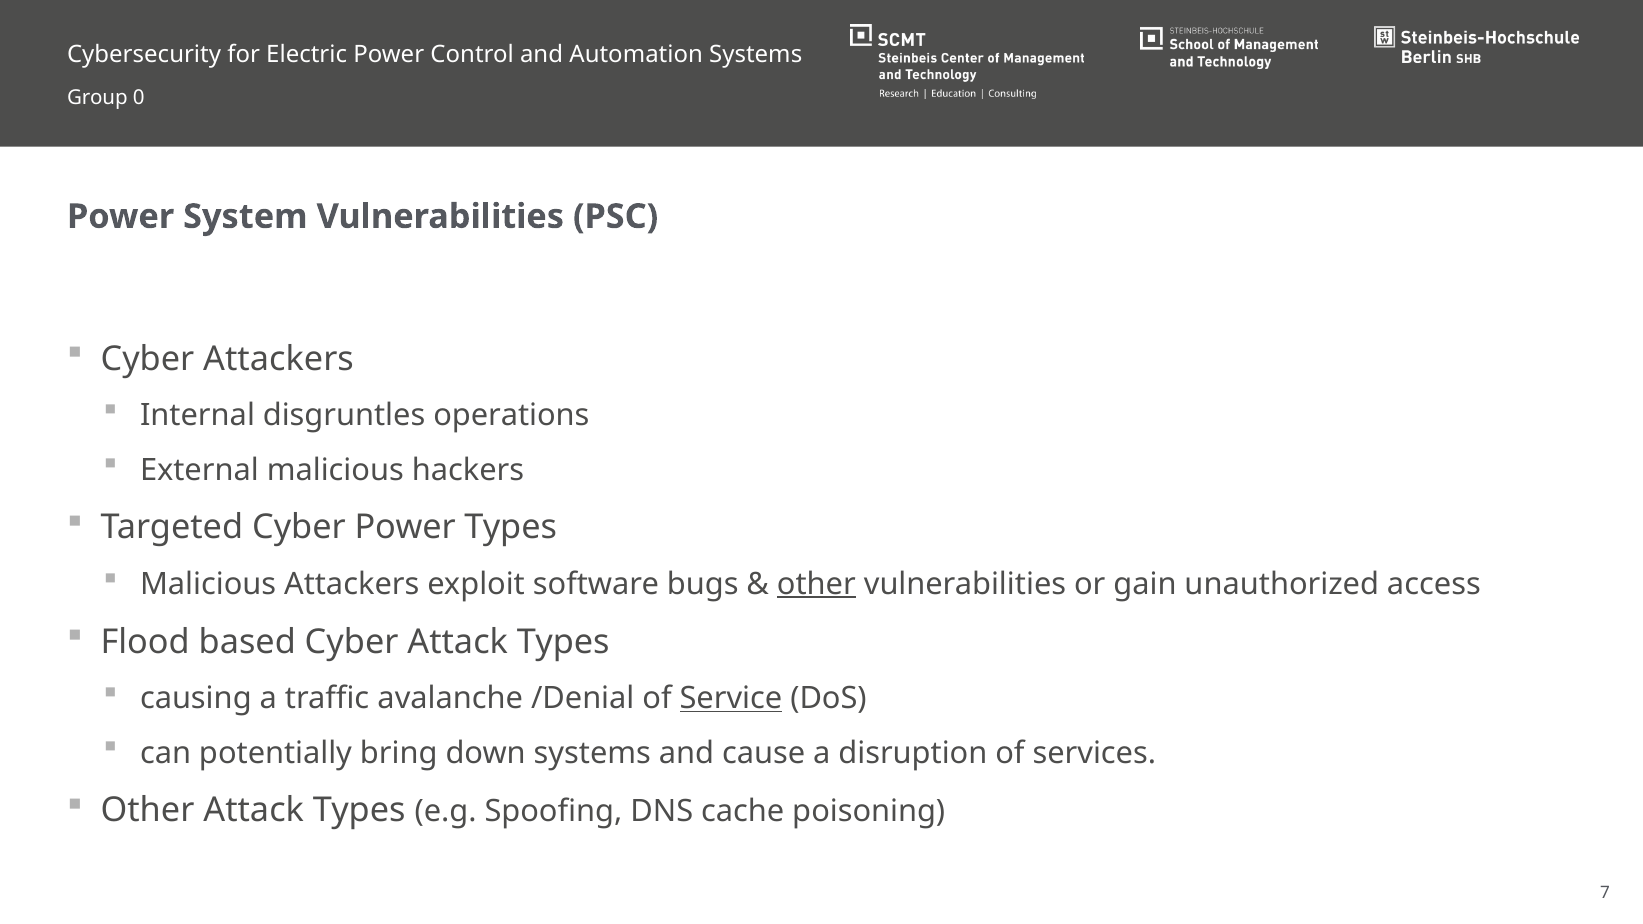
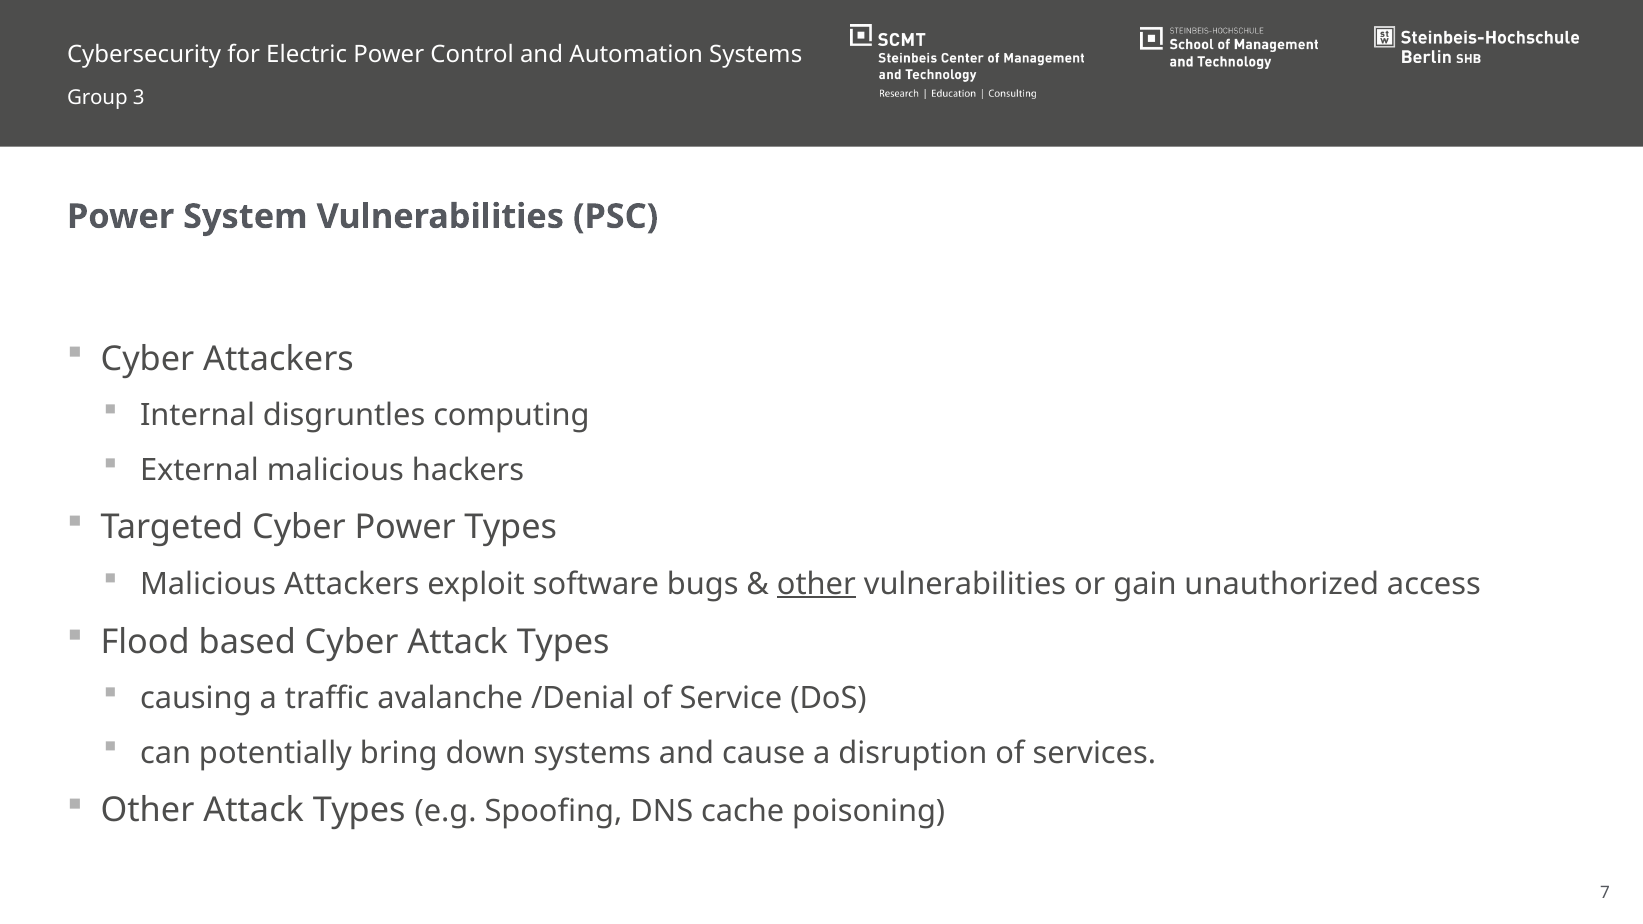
0: 0 -> 3
operations: operations -> computing
Service underline: present -> none
